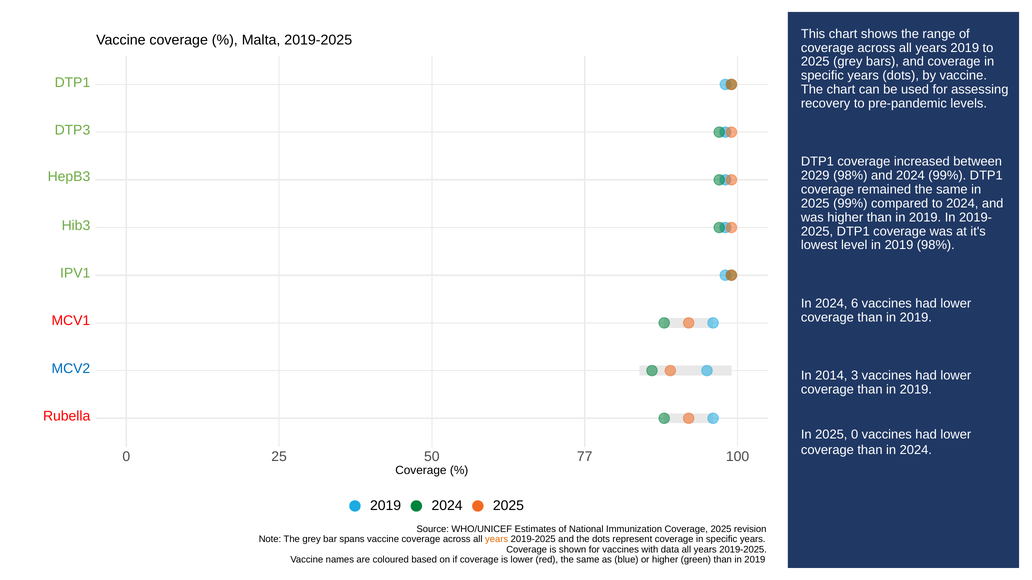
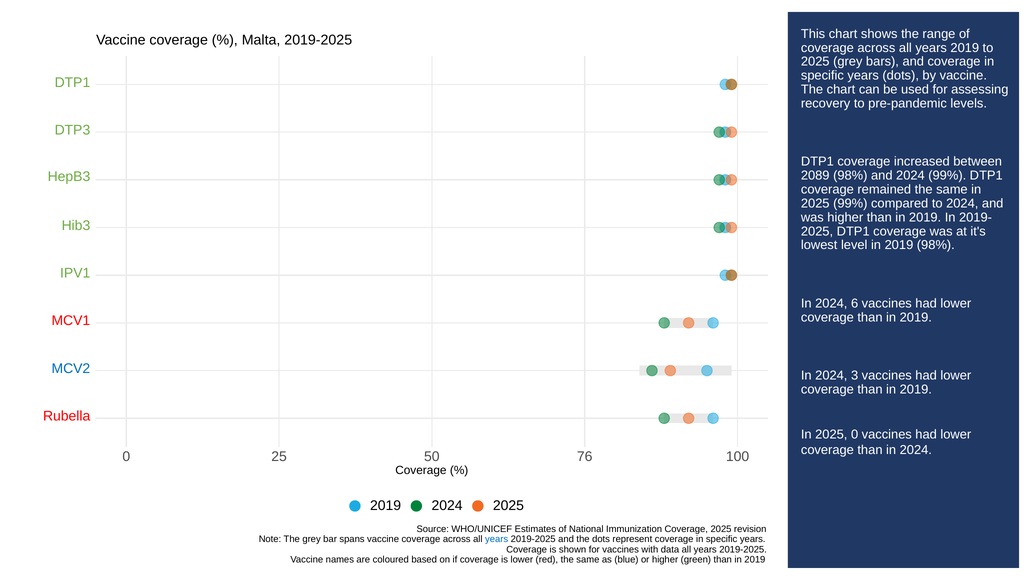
2029: 2029 -> 2089
2014 at (831, 376): 2014 -> 2024
77: 77 -> 76
years at (497, 540) colour: orange -> blue
